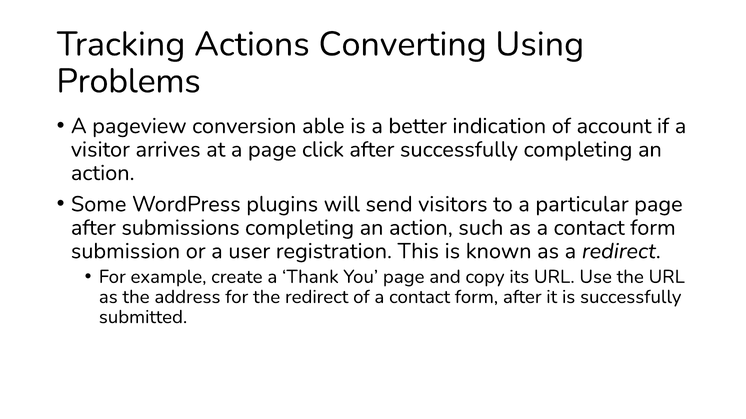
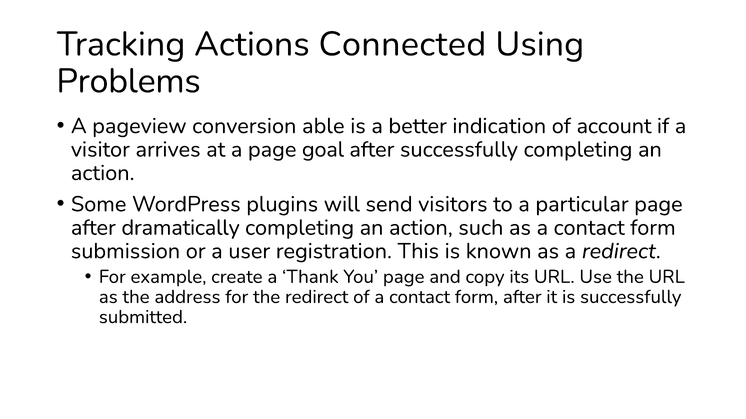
Converting: Converting -> Connected
click: click -> goal
submissions: submissions -> dramatically
